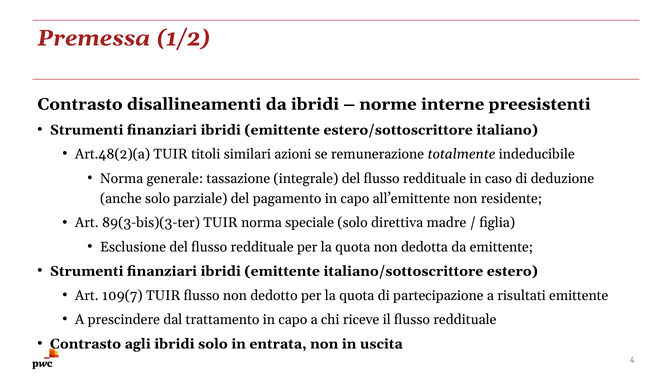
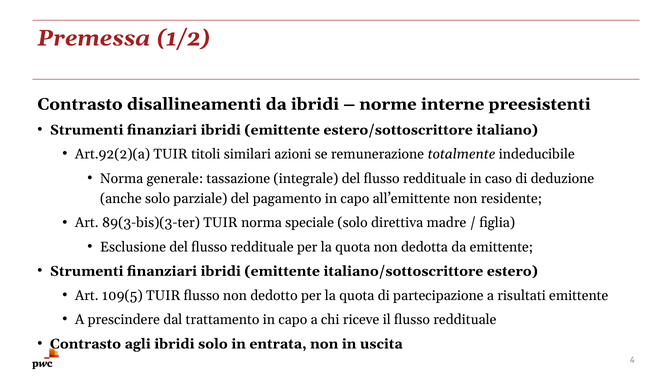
Art.48(2)(a: Art.48(2)(a -> Art.92(2)(a
109(7: 109(7 -> 109(5
